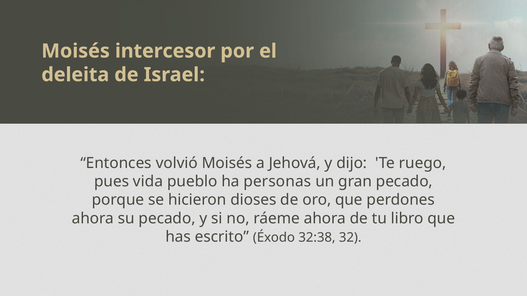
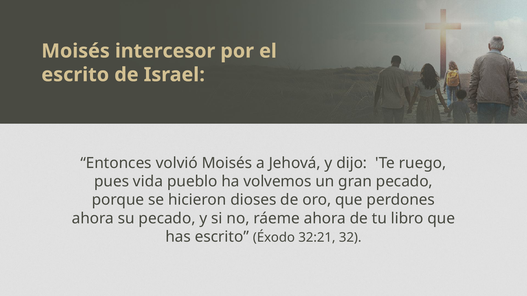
deleita at (75, 75): deleita -> escrito
personas: personas -> volvemos
32:38: 32:38 -> 32:21
